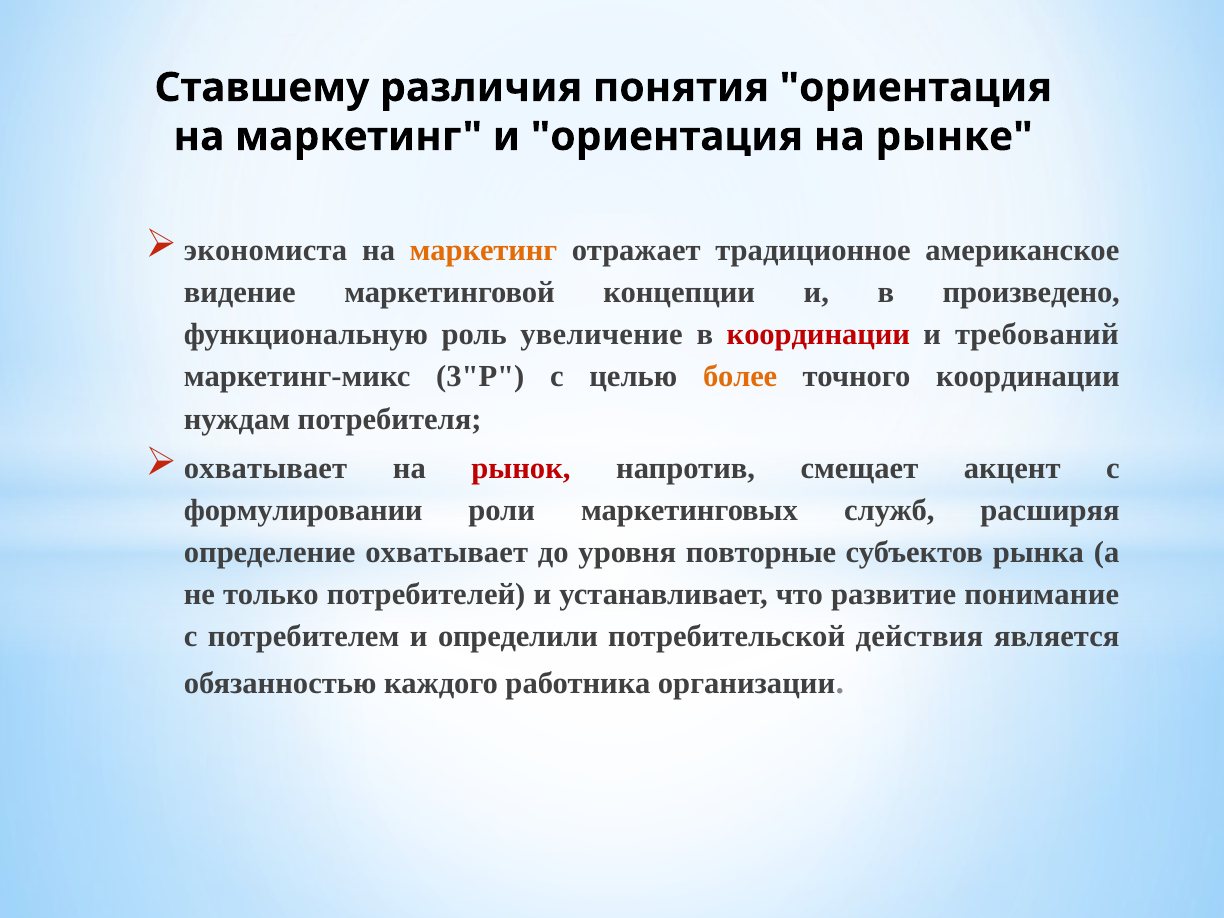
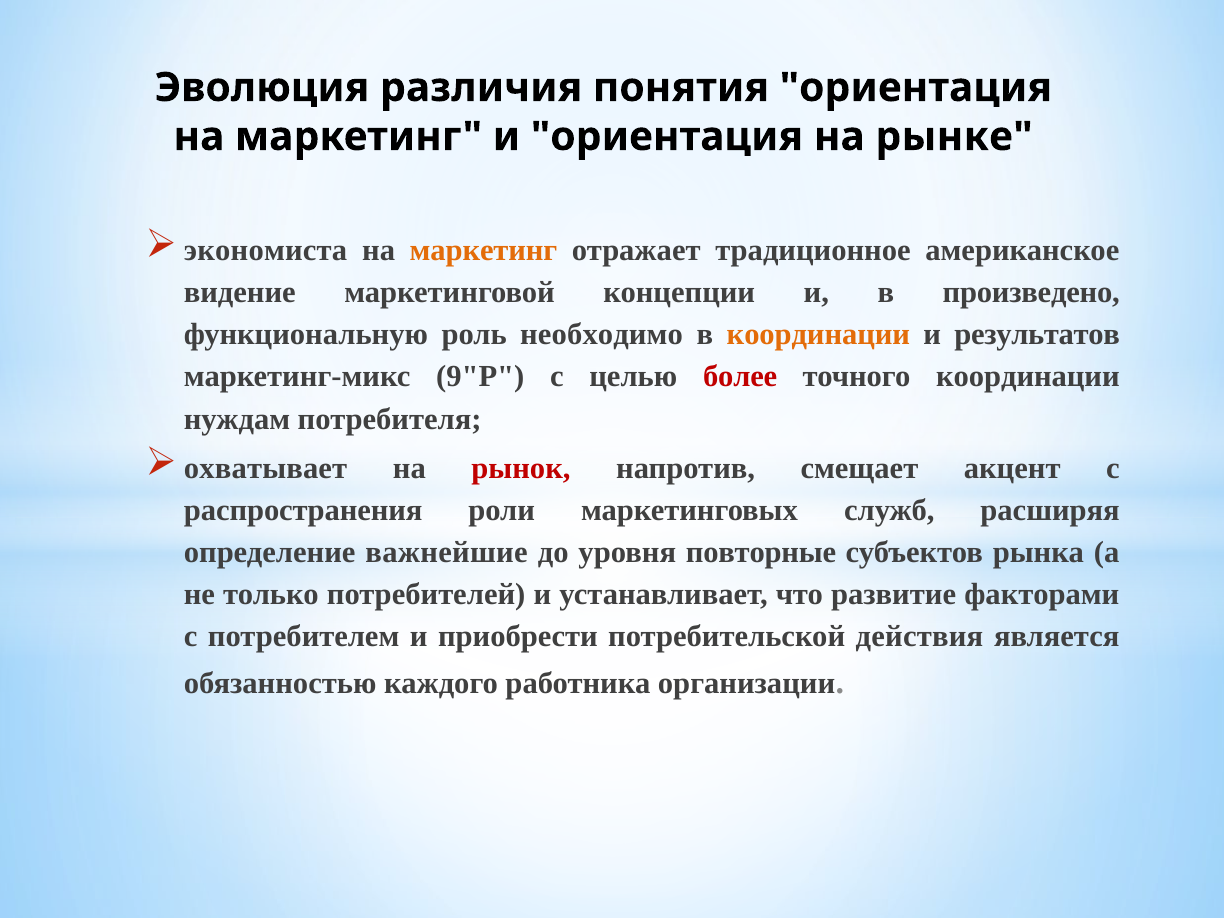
Ставшему: Ставшему -> Эволюция
увеличение: увеличение -> необходимо
координации at (818, 335) colour: red -> orange
требований: требований -> результатов
3"Р: 3"Р -> 9"Р
более colour: orange -> red
формулировании: формулировании -> распространения
определение охватывает: охватывает -> важнейшие
понимание: понимание -> факторами
определили: определили -> приобрести
